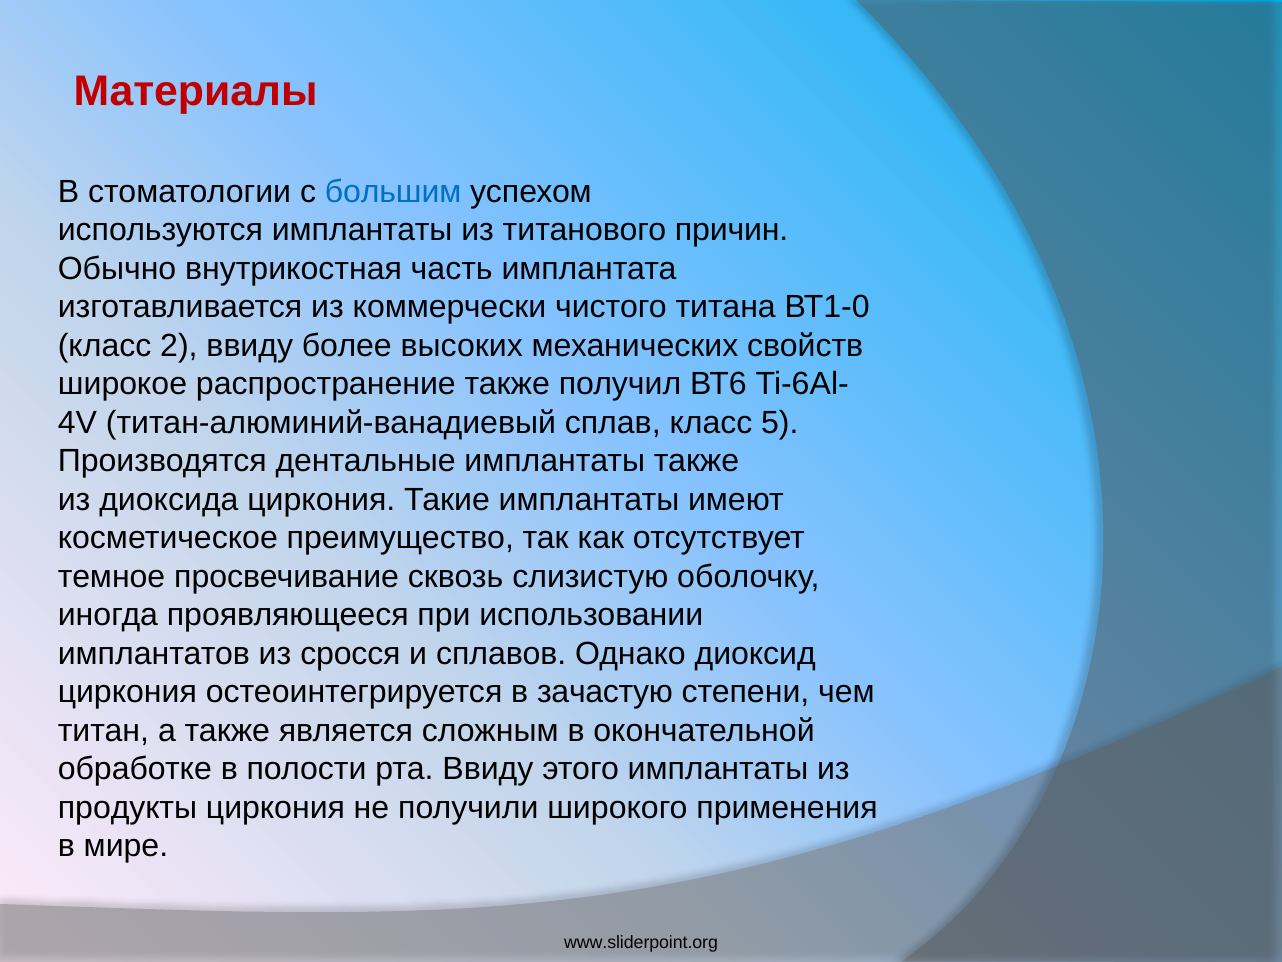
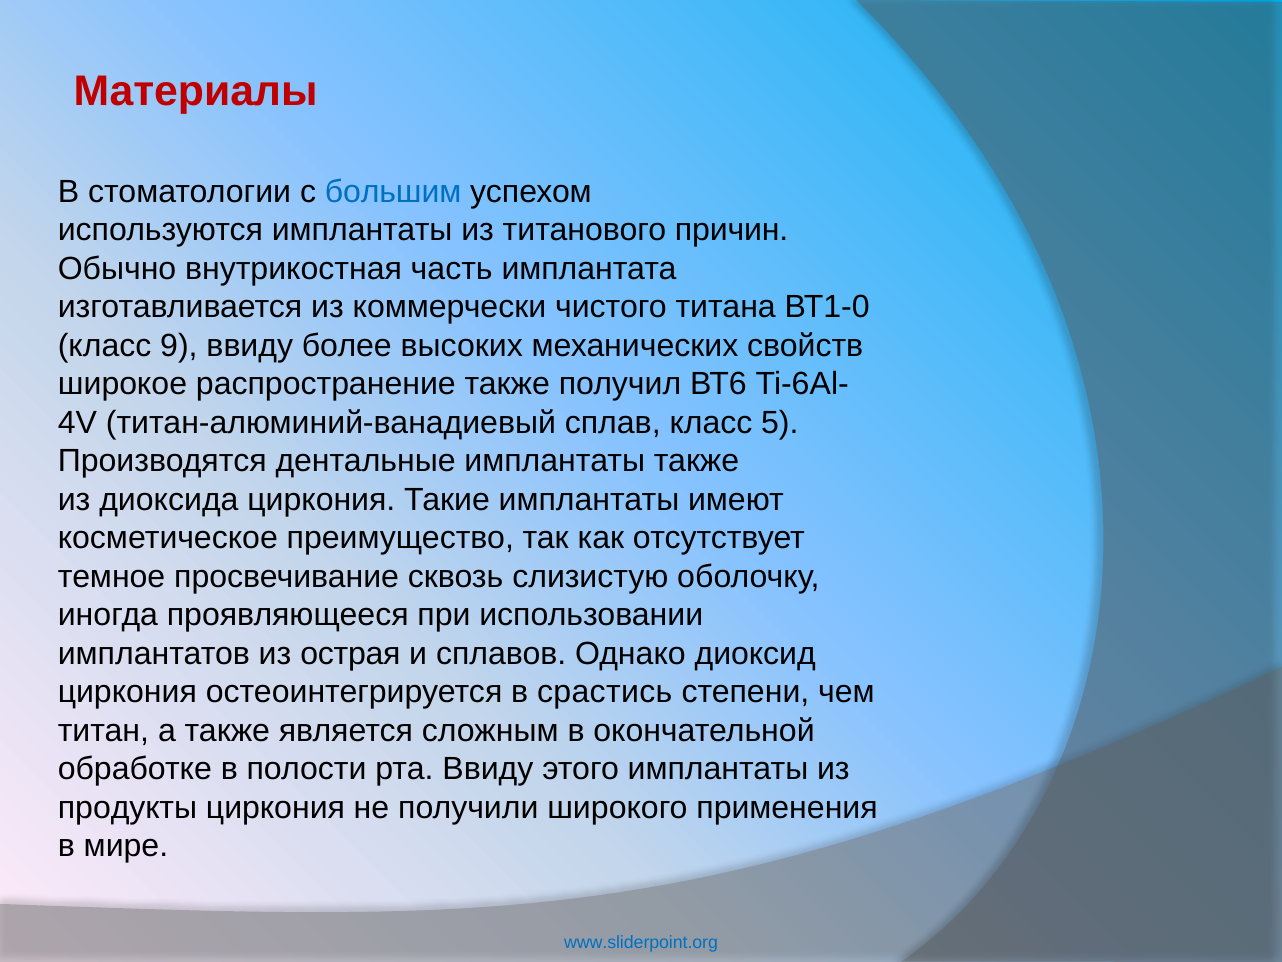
2: 2 -> 9
сросся: сросся -> острая
зачастую: зачастую -> срастись
www.sliderpoint.org colour: black -> blue
